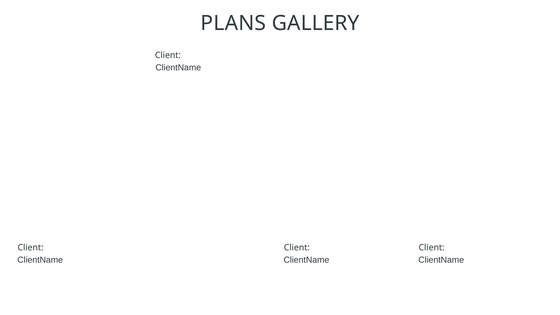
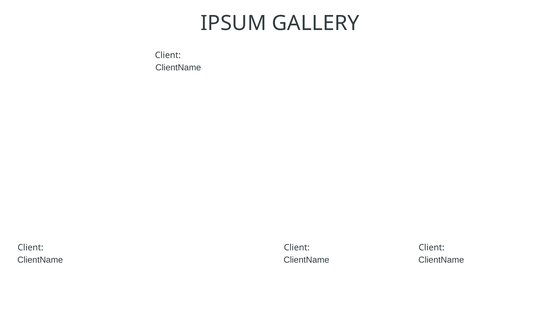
PLANS: PLANS -> IPSUM
